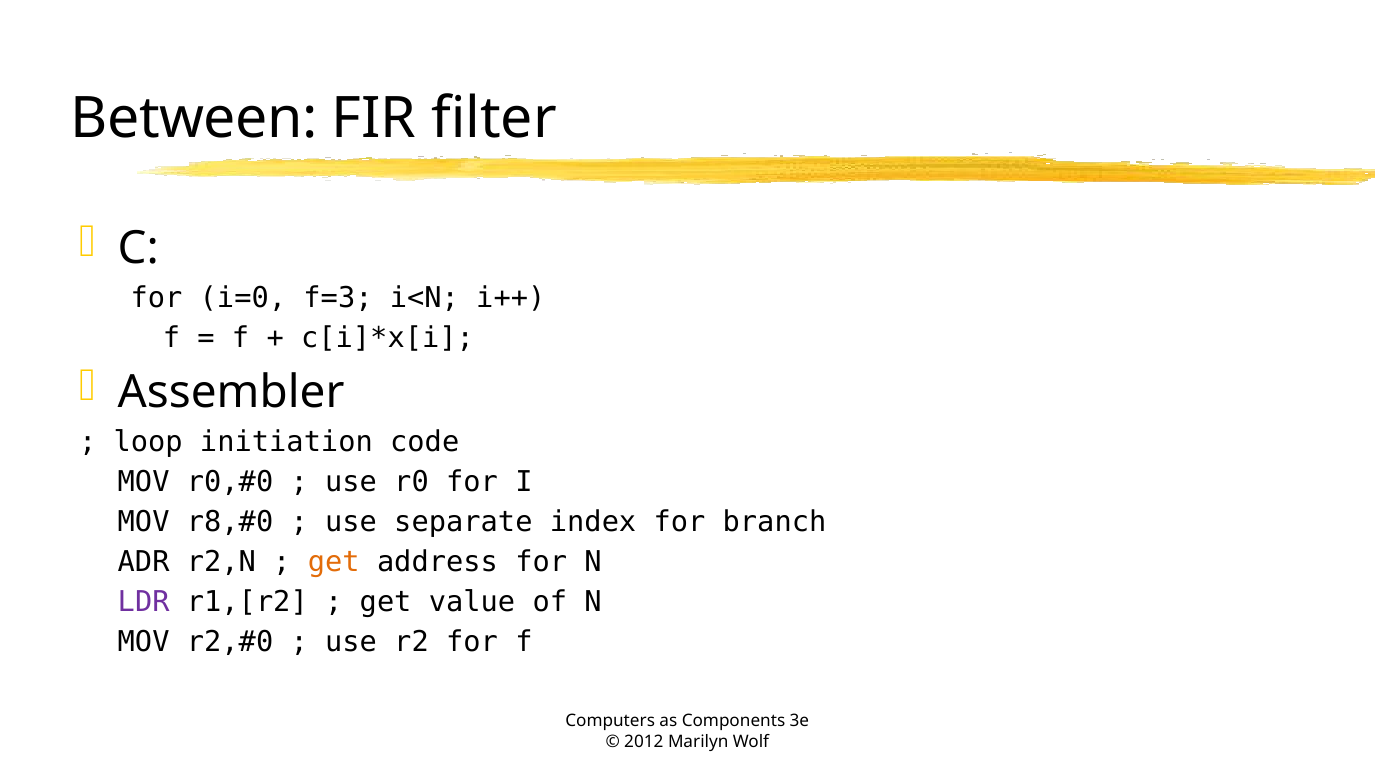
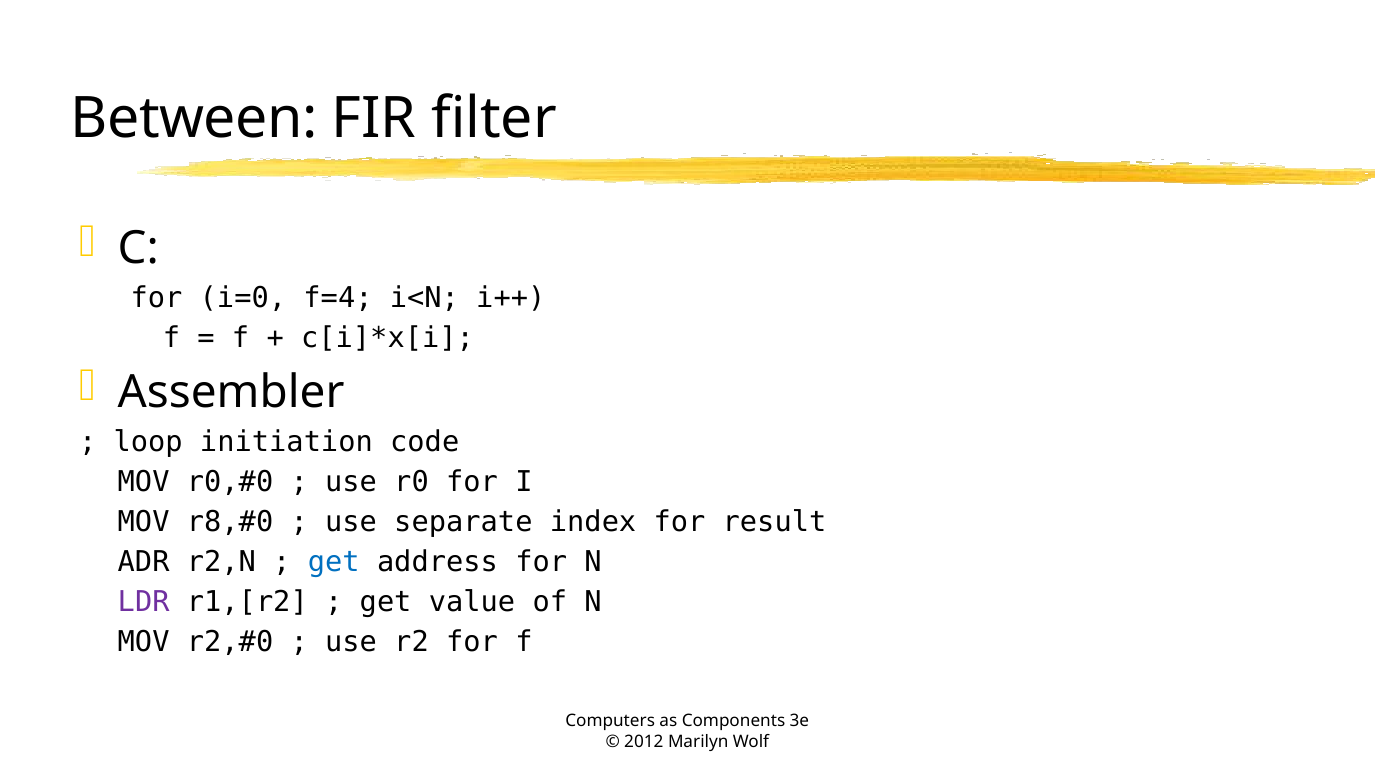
f=3: f=3 -> f=4
branch: branch -> result
get at (334, 563) colour: orange -> blue
